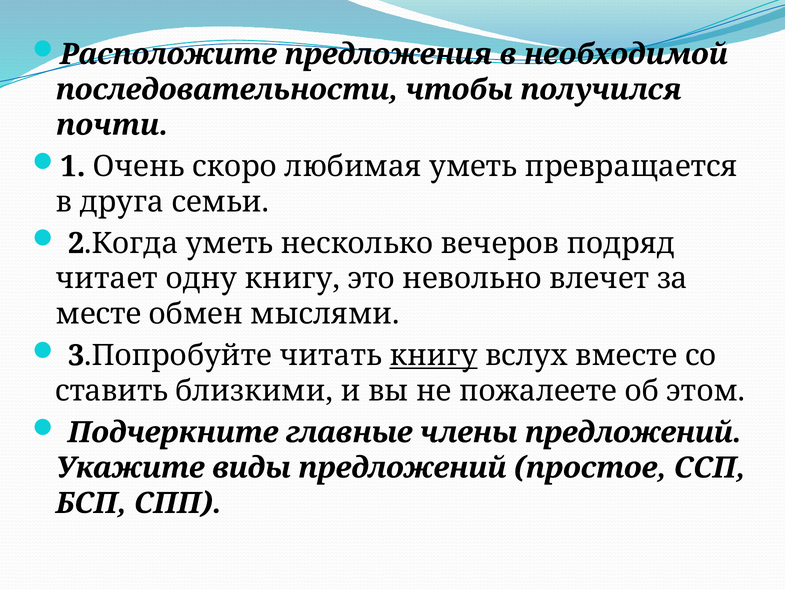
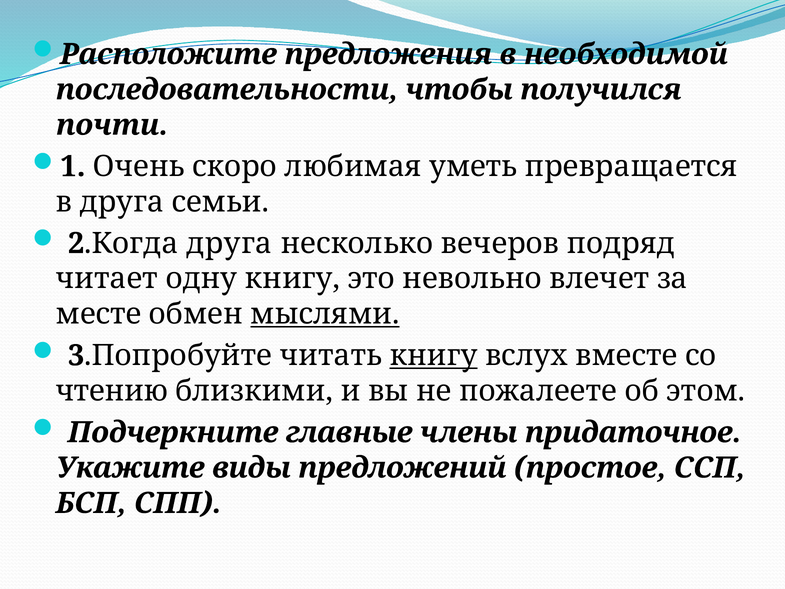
2.Когда уметь: уметь -> друга
мыслями underline: none -> present
ставить: ставить -> чтению
члены предложений: предложений -> придаточное
